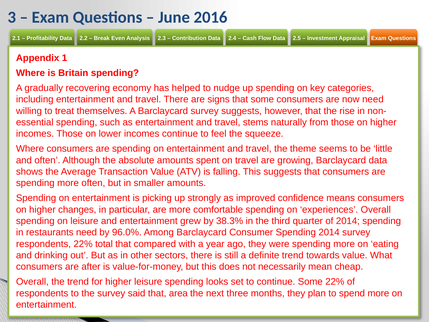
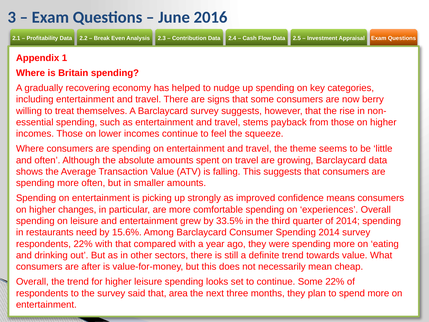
now need: need -> berry
naturally: naturally -> payback
38.3%: 38.3% -> 33.5%
96.0%: 96.0% -> 15.6%
22% total: total -> with
